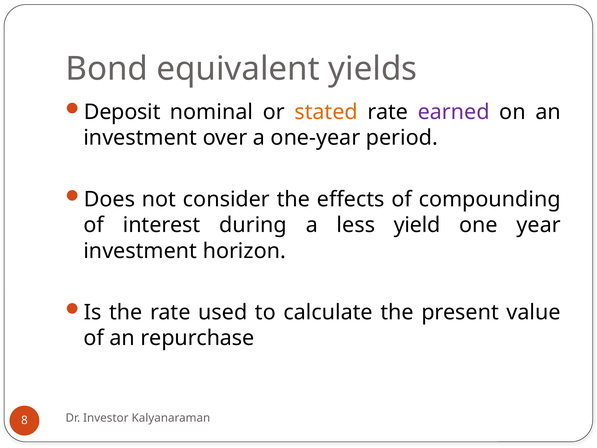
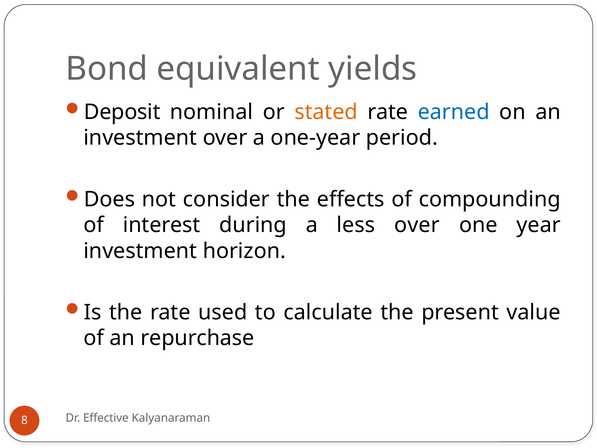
earned colour: purple -> blue
less yield: yield -> over
Investor: Investor -> Effective
